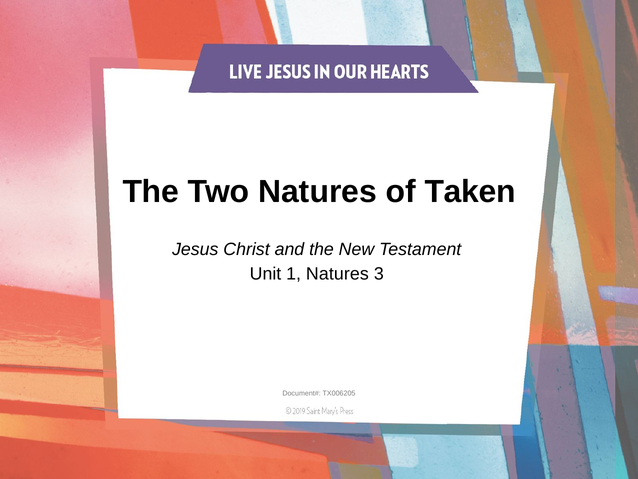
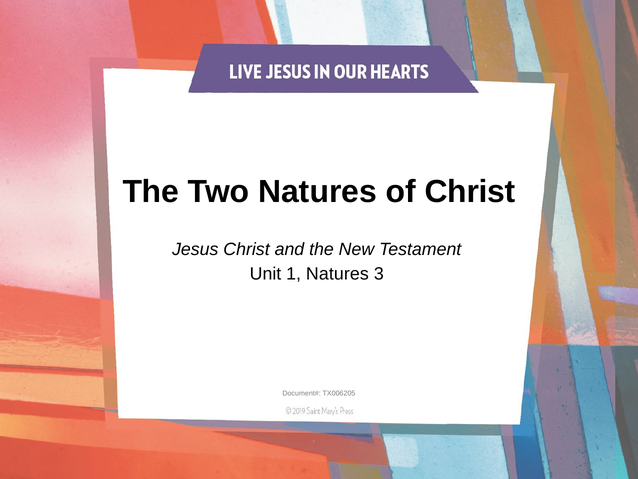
of Taken: Taken -> Christ
